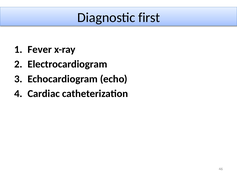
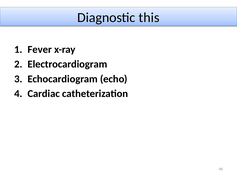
first: first -> this
